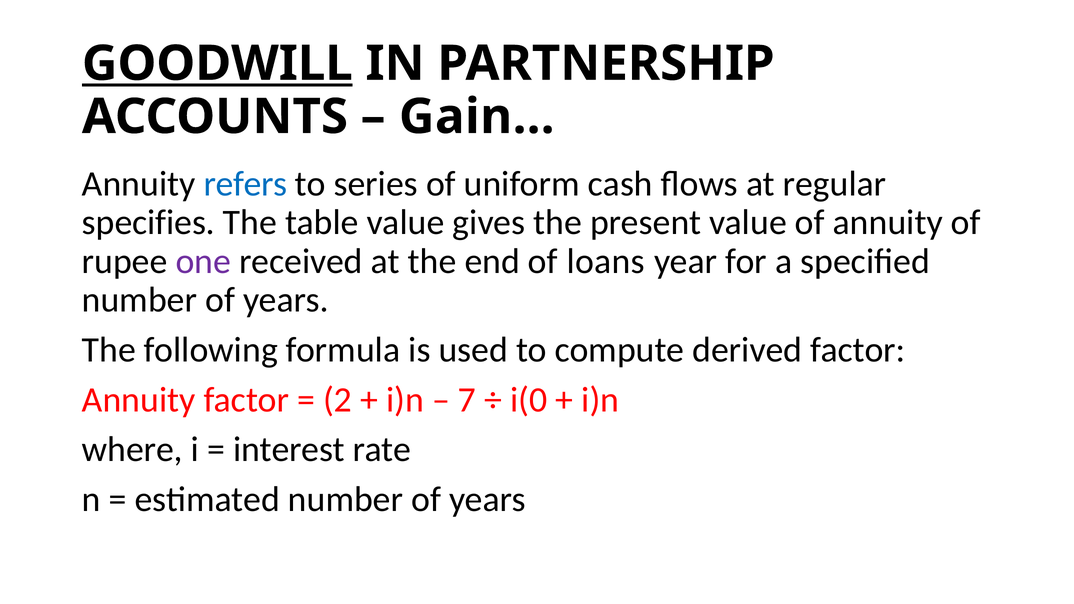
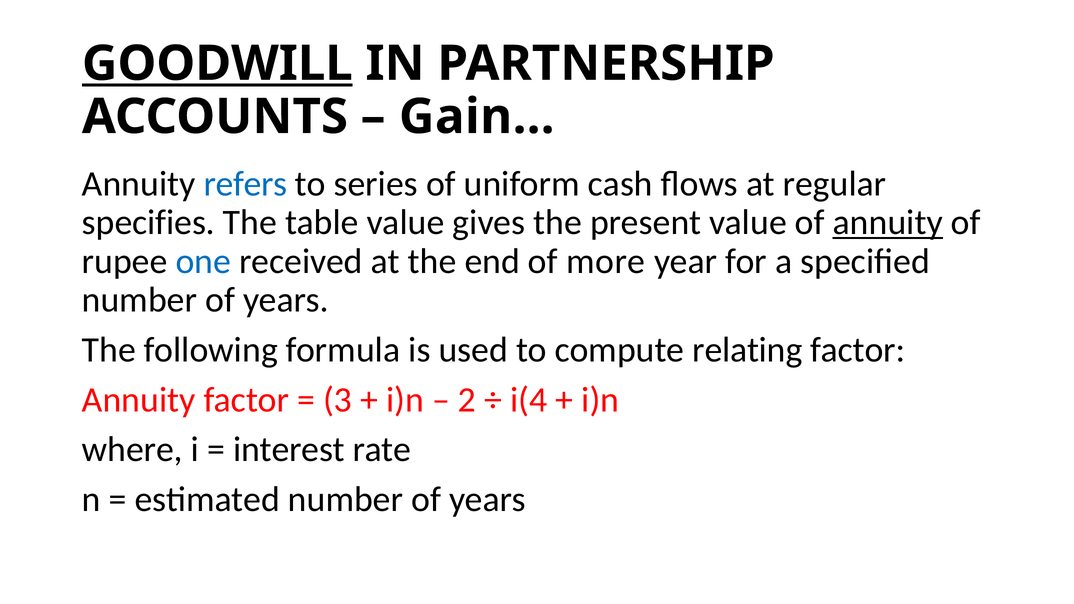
annuity at (888, 223) underline: none -> present
one colour: purple -> blue
loans: loans -> more
derived: derived -> relating
2: 2 -> 3
7: 7 -> 2
i(0: i(0 -> i(4
